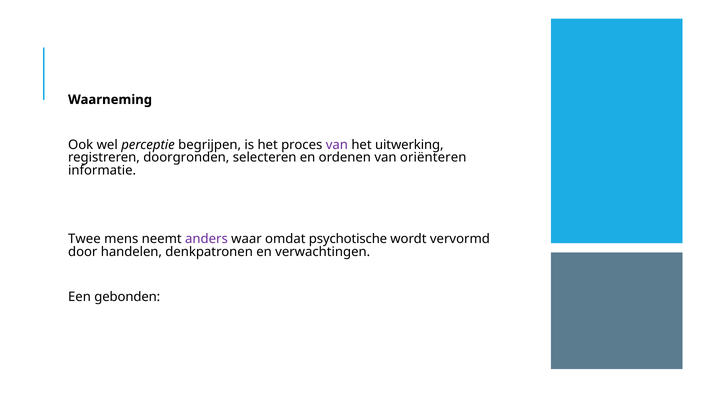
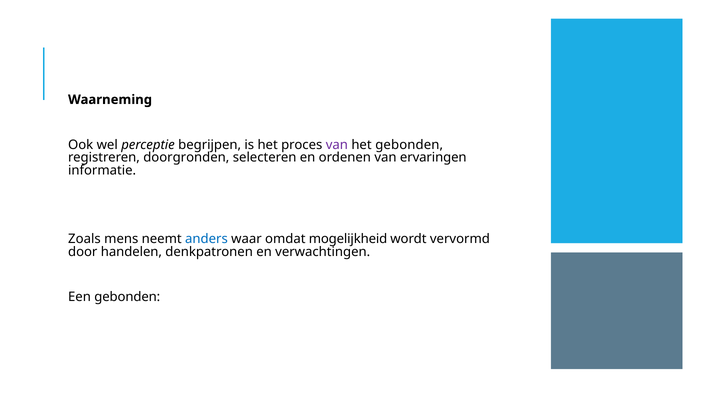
het uitwerking: uitwerking -> gebonden
oriënteren: oriënteren -> ervaringen
Twee: Twee -> Zoals
anders colour: purple -> blue
psychotische: psychotische -> mogelijkheid
